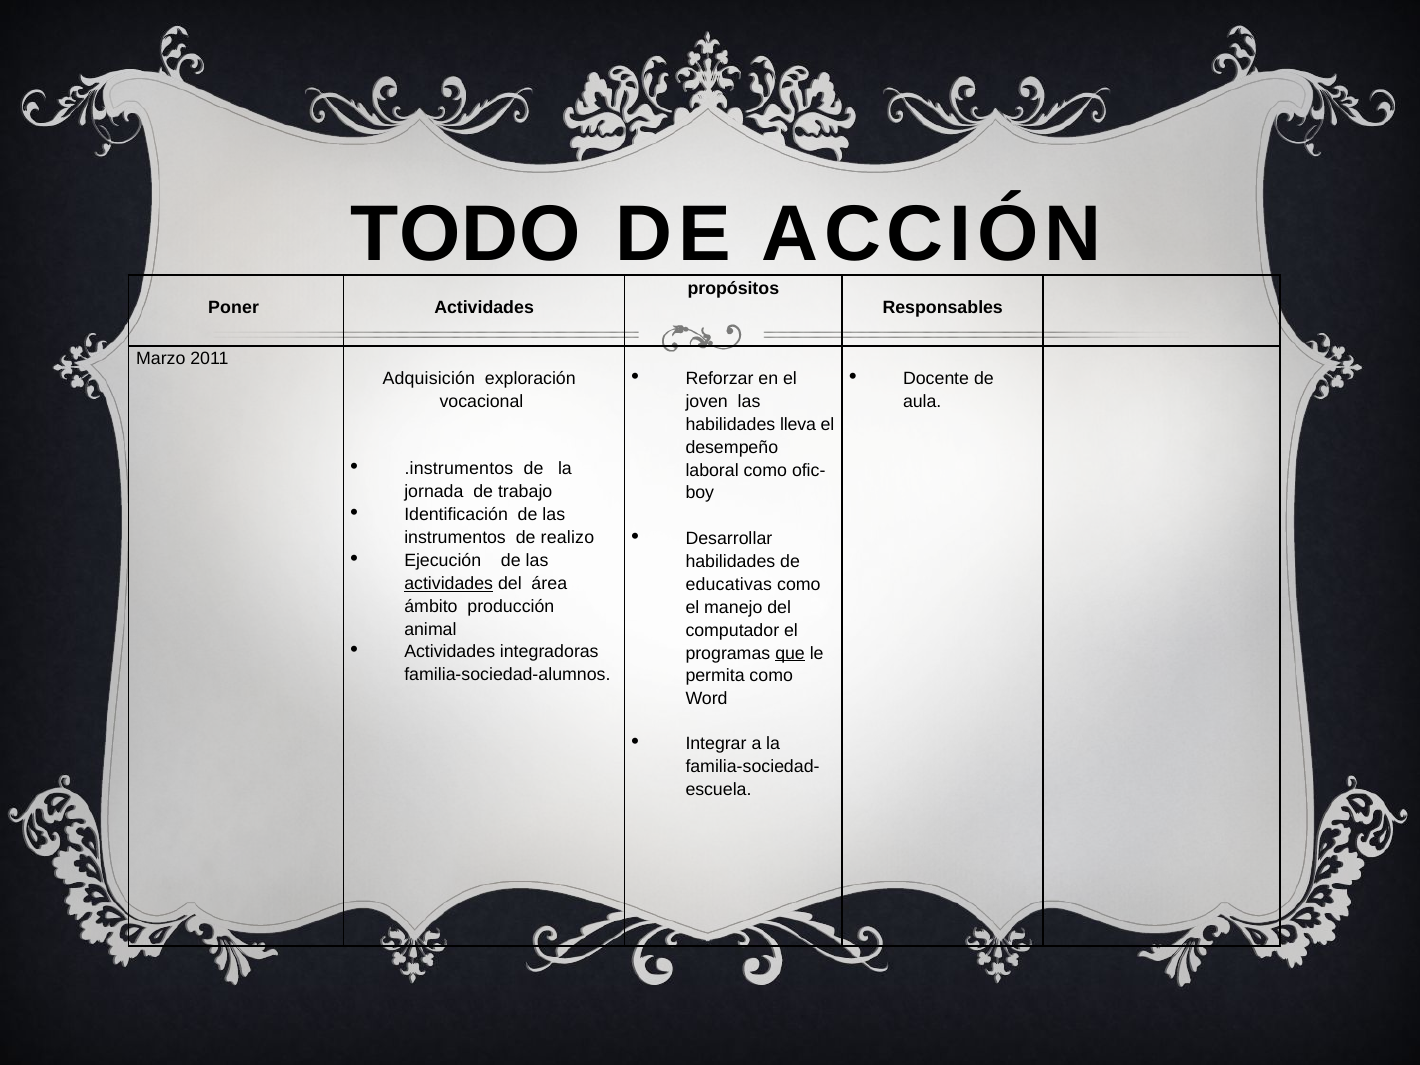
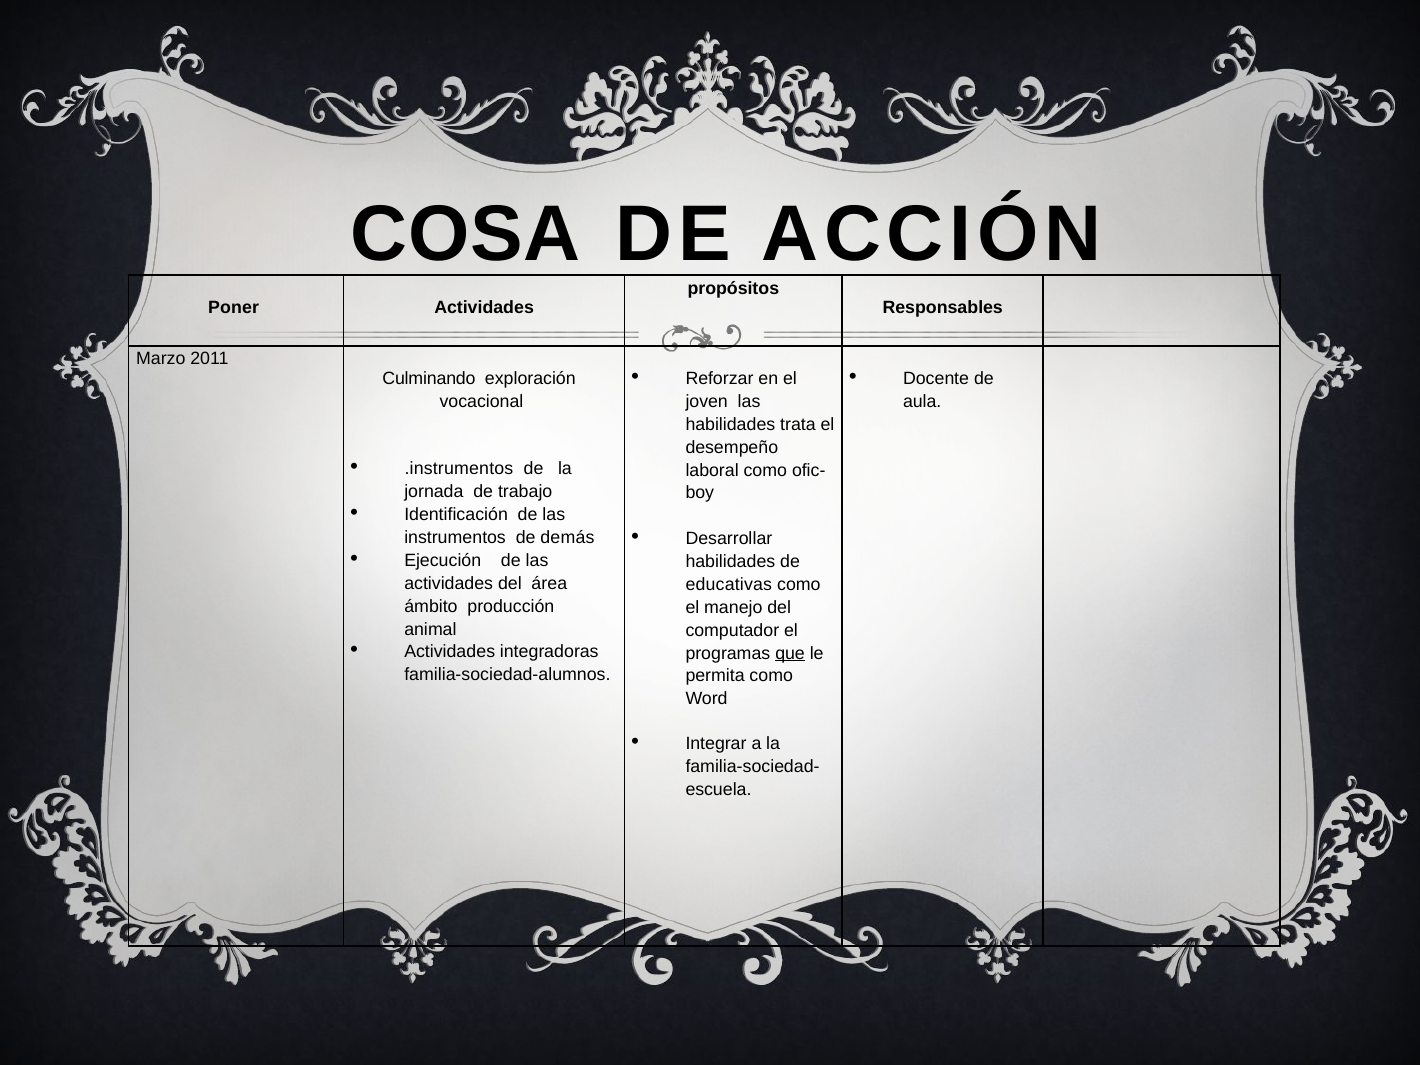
TODO: TODO -> COSA
Adquisición: Adquisición -> Culminando
lleva: lleva -> trata
realizo: realizo -> demás
actividades at (449, 583) underline: present -> none
